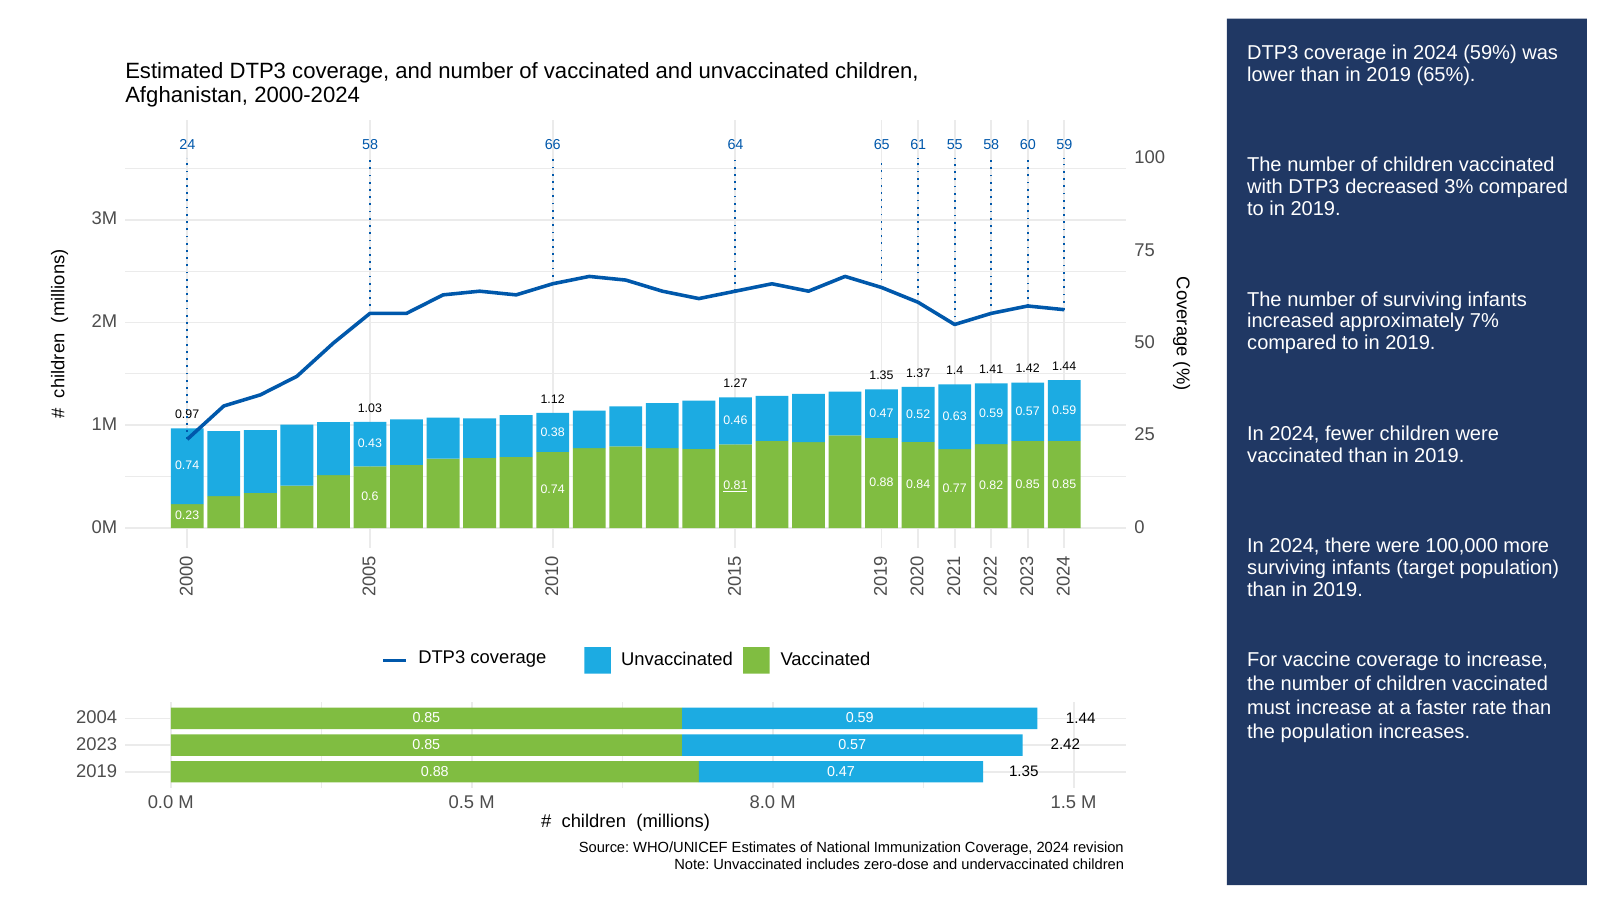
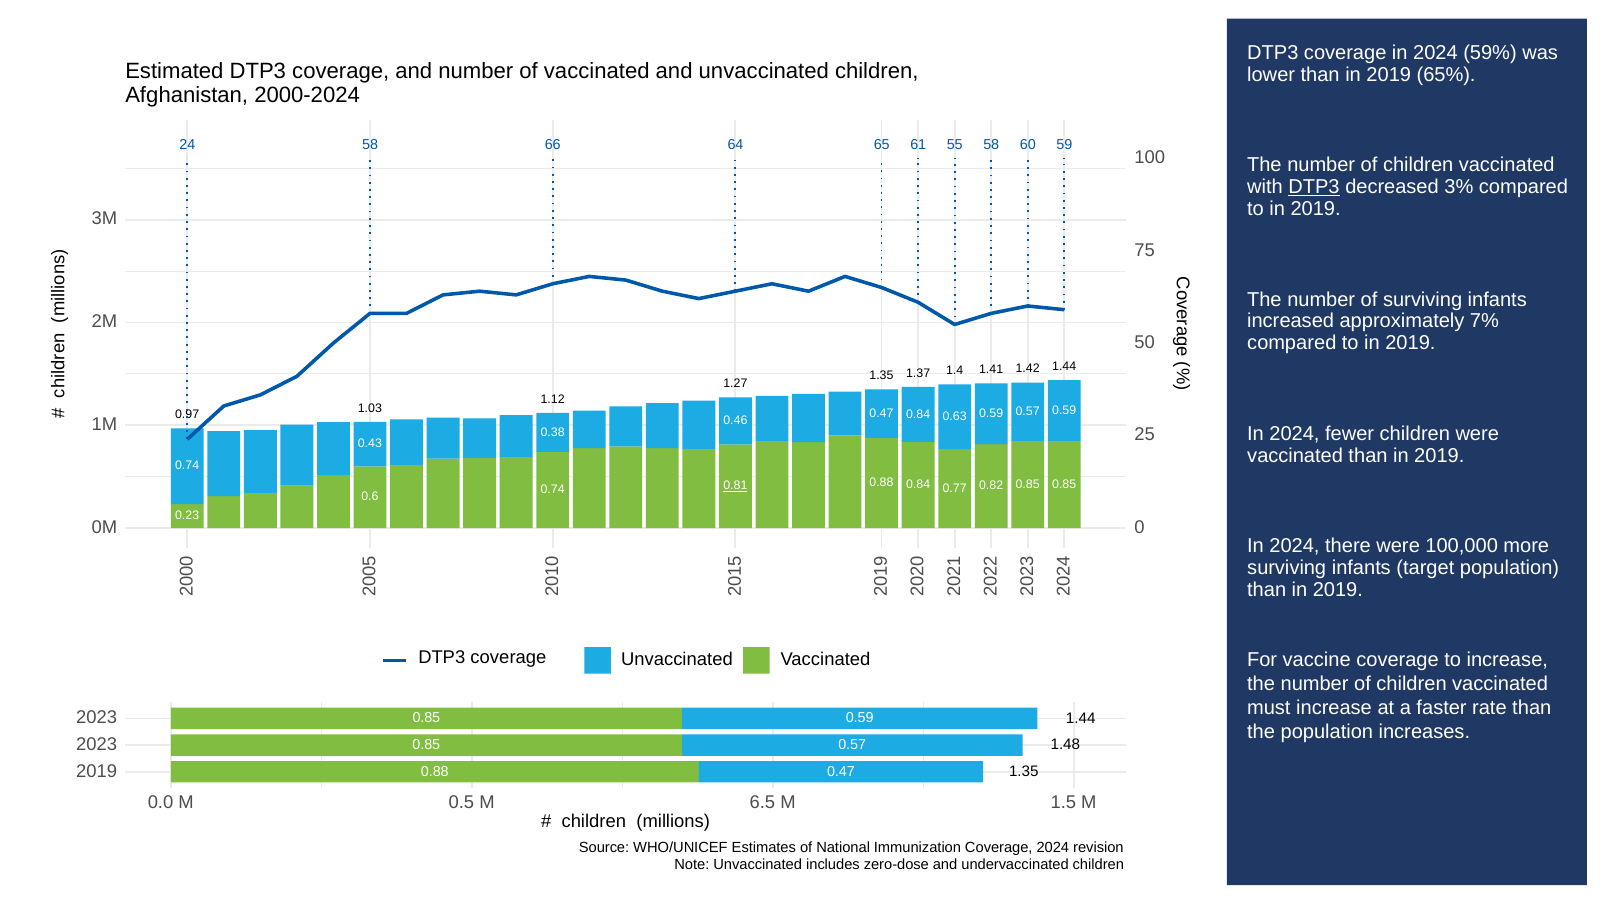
DTP3 at (1314, 187) underline: none -> present
0.52 at (918, 414): 0.52 -> 0.84
2004 at (97, 718): 2004 -> 2023
2.42: 2.42 -> 1.48
8.0: 8.0 -> 6.5
